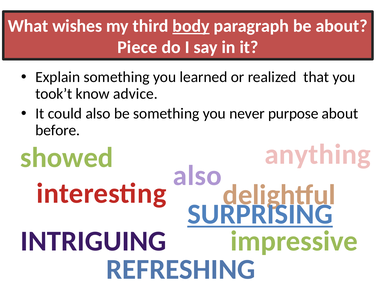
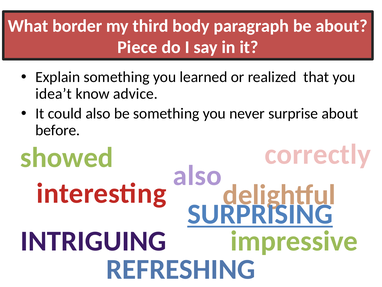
wishes: wishes -> border
body underline: present -> none
took’t: took’t -> idea’t
purpose: purpose -> surprise
anything: anything -> correctly
